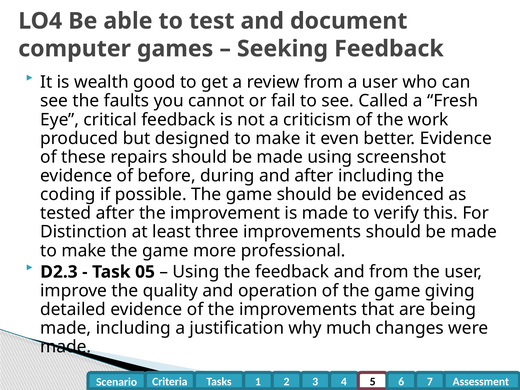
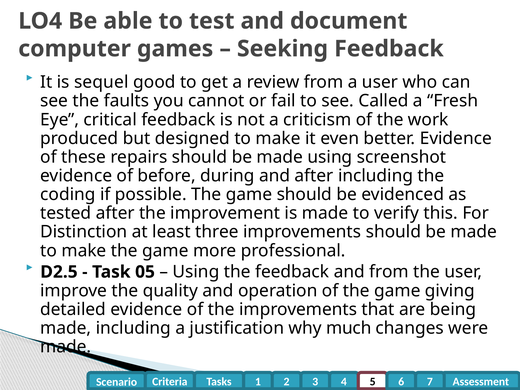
wealth: wealth -> sequel
D2.3: D2.3 -> D2.5
